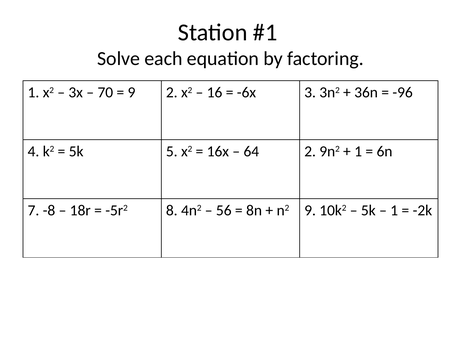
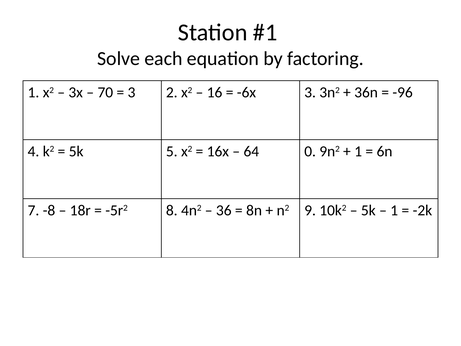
9 at (131, 92): 9 -> 3
64 2: 2 -> 0
56: 56 -> 36
